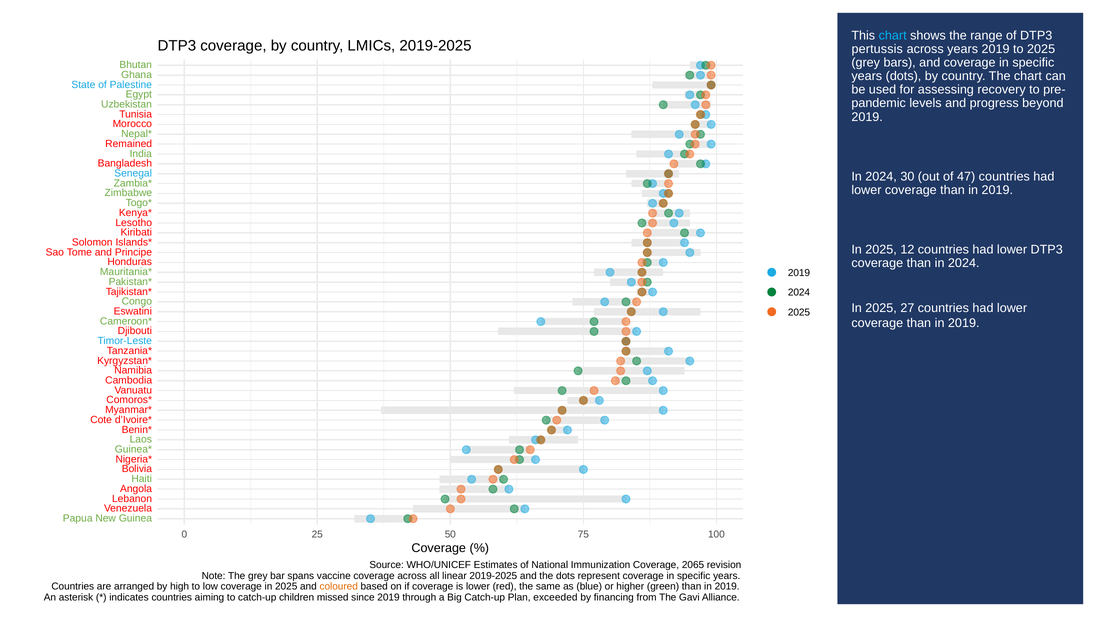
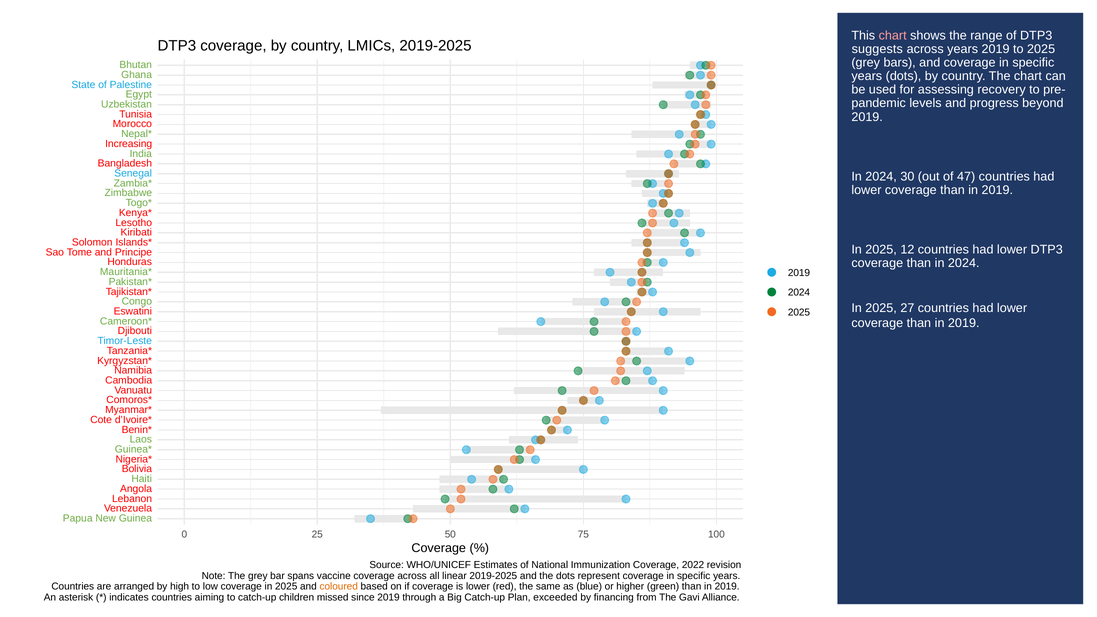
chart at (893, 35) colour: light blue -> pink
pertussis: pertussis -> suggests
Remained: Remained -> Increasing
2065: 2065 -> 2022
